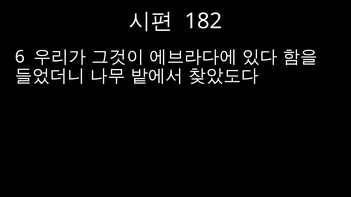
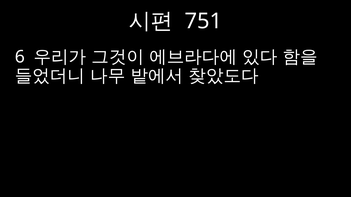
182: 182 -> 751
